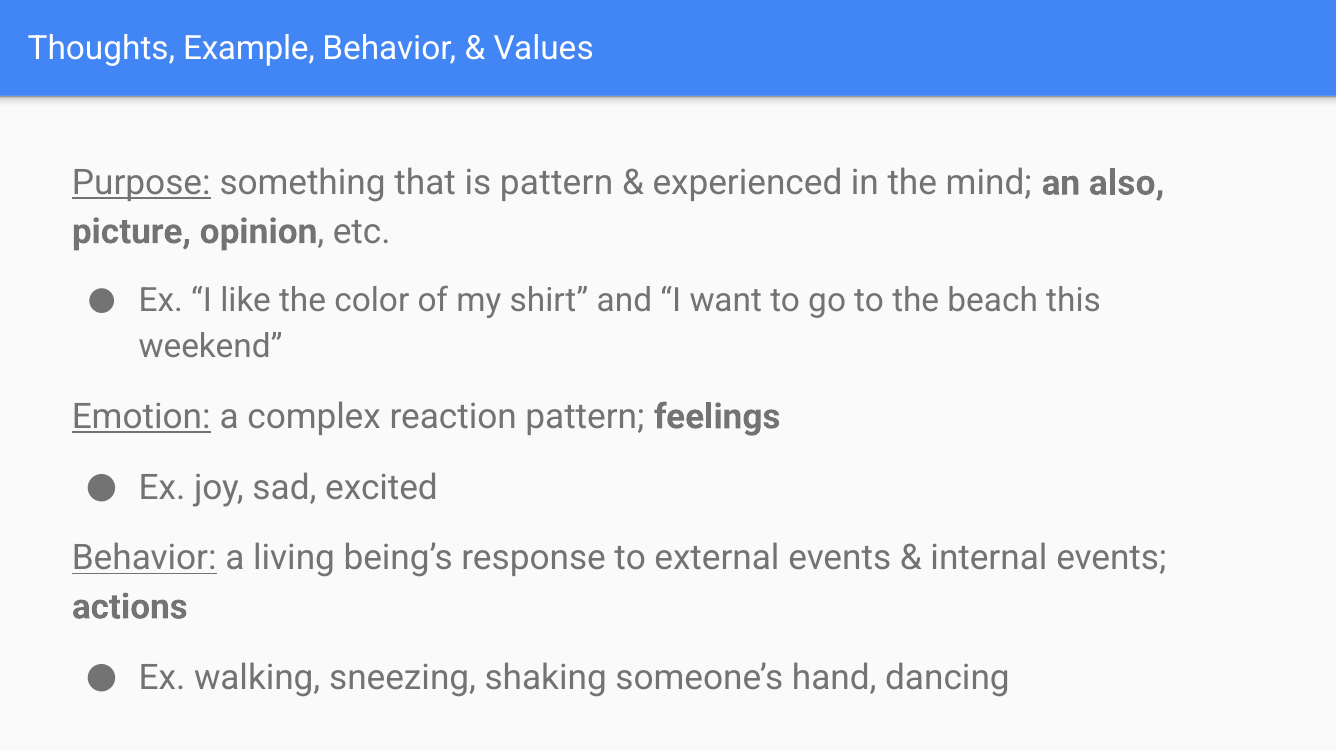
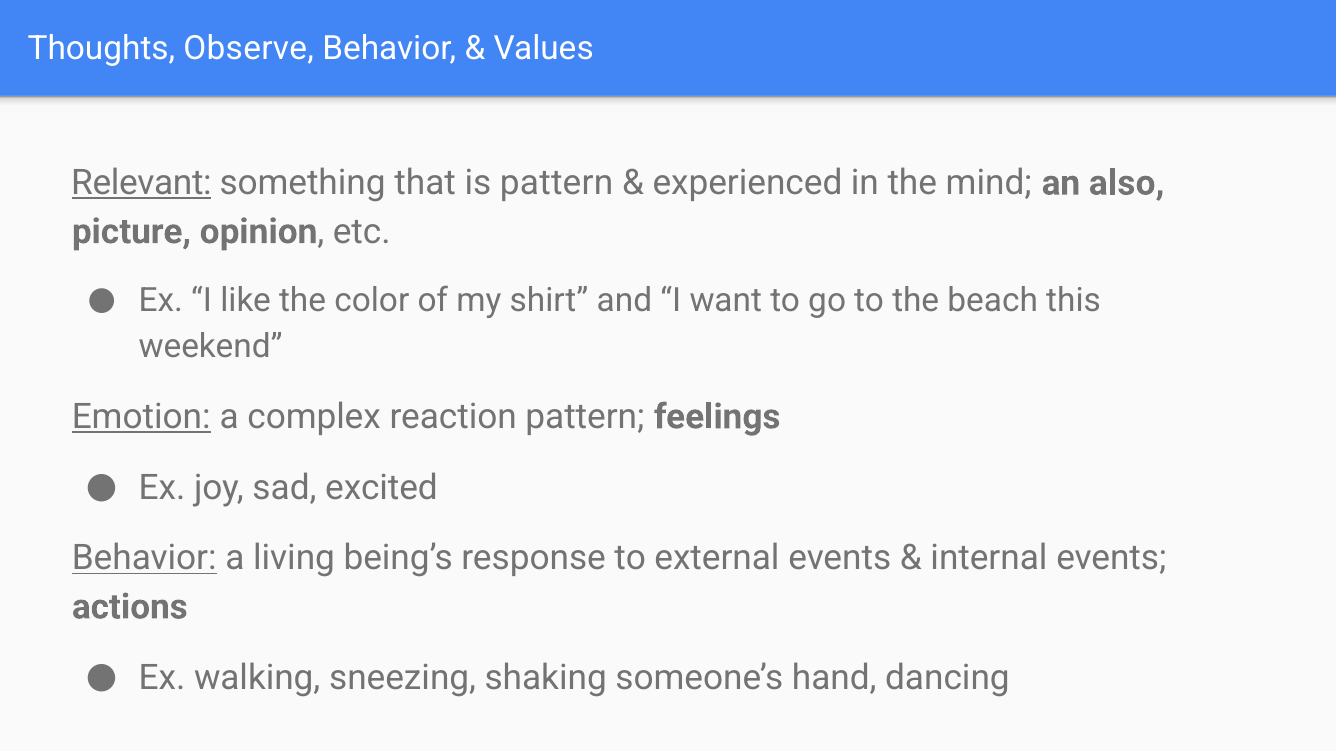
Example: Example -> Observe
Purpose: Purpose -> Relevant
